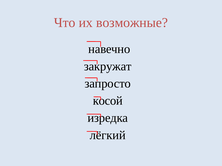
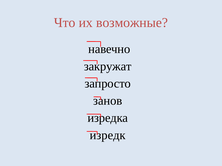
косой: косой -> занов
лёгкий: лёгкий -> изредк
